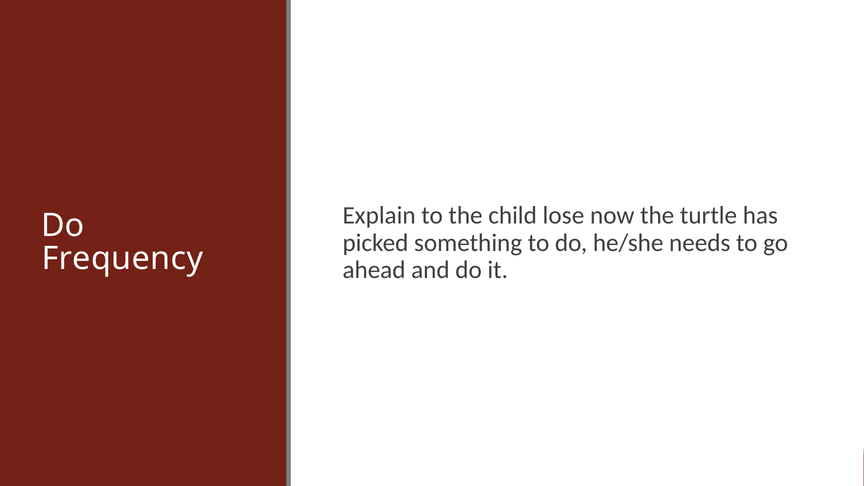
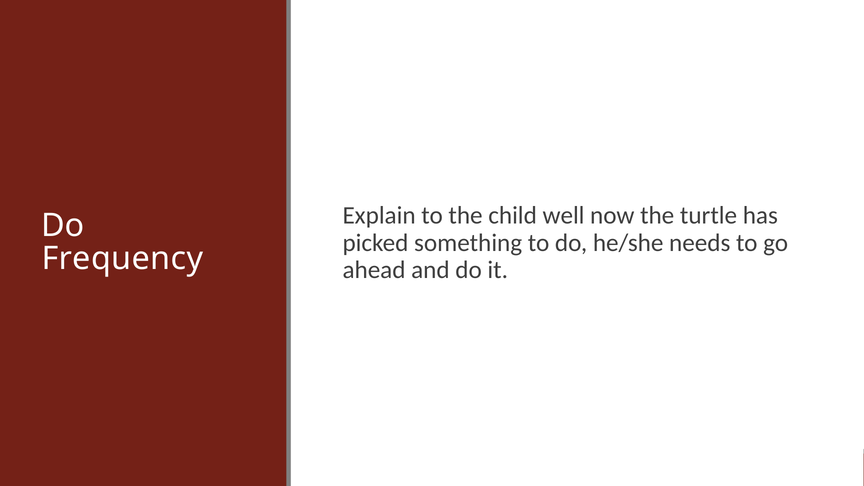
lose: lose -> well
